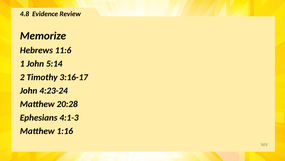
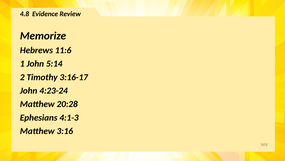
1:16: 1:16 -> 3:16
